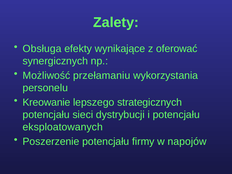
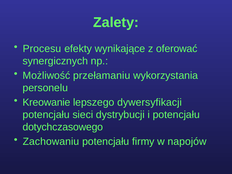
Obsługa: Obsługa -> Procesu
strategicznych: strategicznych -> dywersyfikacji
eksploatowanych: eksploatowanych -> dotychczasowego
Poszerzenie: Poszerzenie -> Zachowaniu
